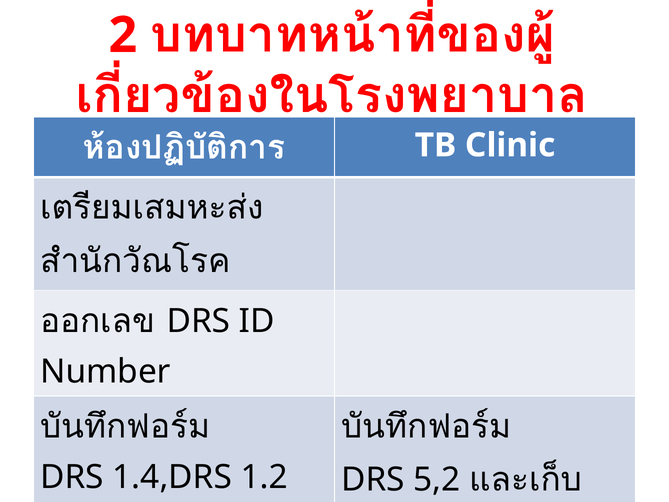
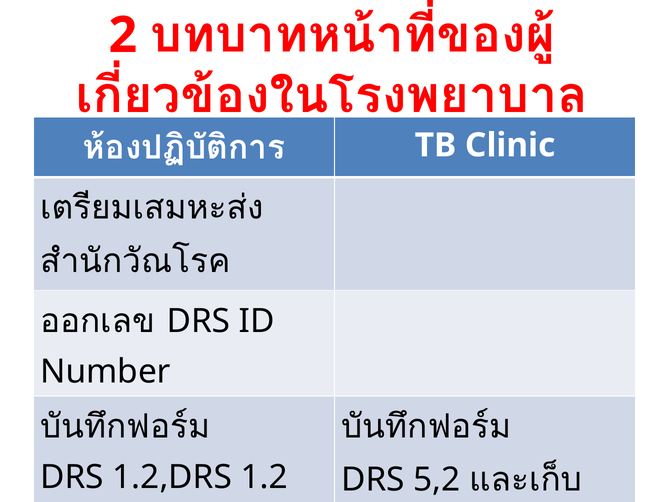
1.4,DRS: 1.4,DRS -> 1.2,DRS
